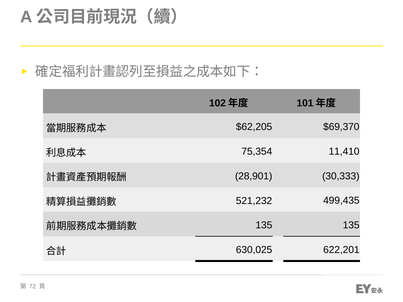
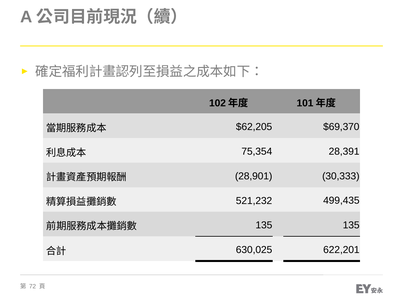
11,410: 11,410 -> 28,391
